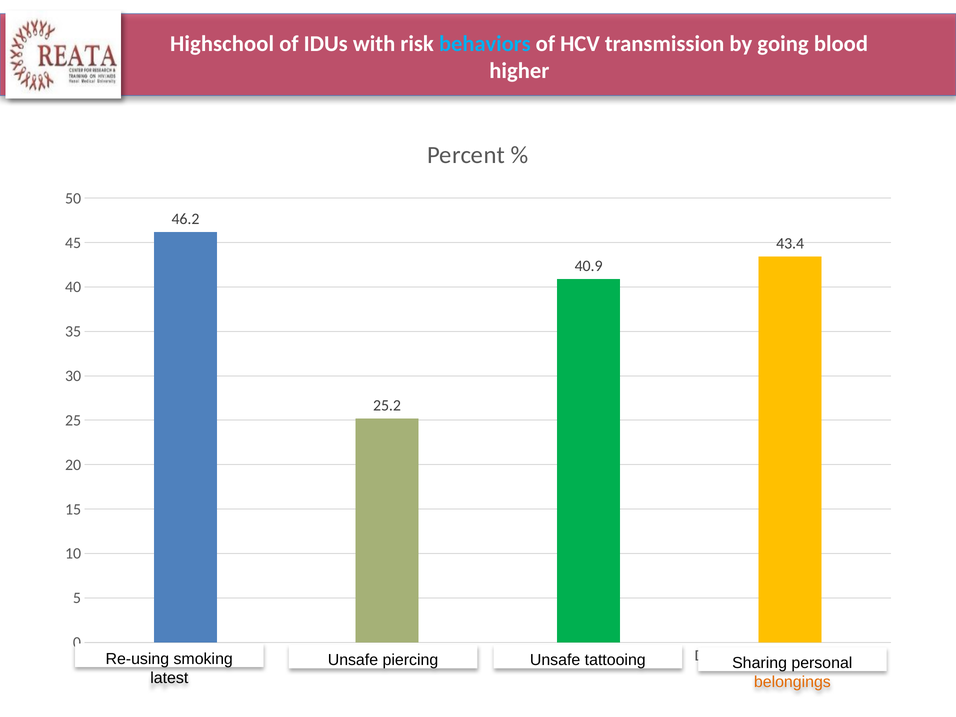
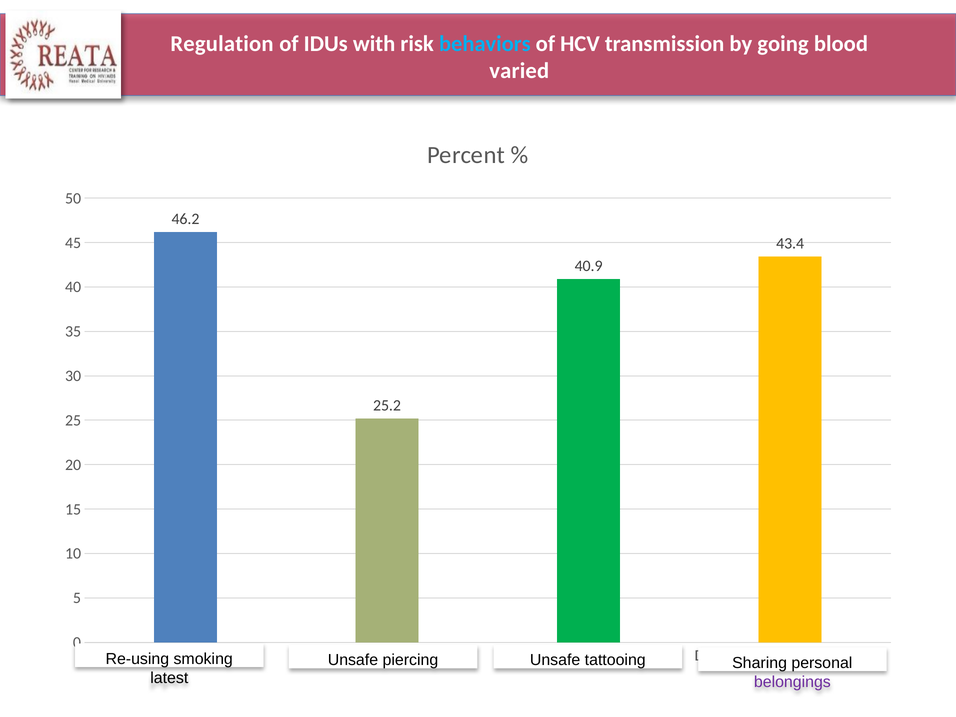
Highschool: Highschool -> Regulation
higher: higher -> varied
belongings colour: orange -> purple
